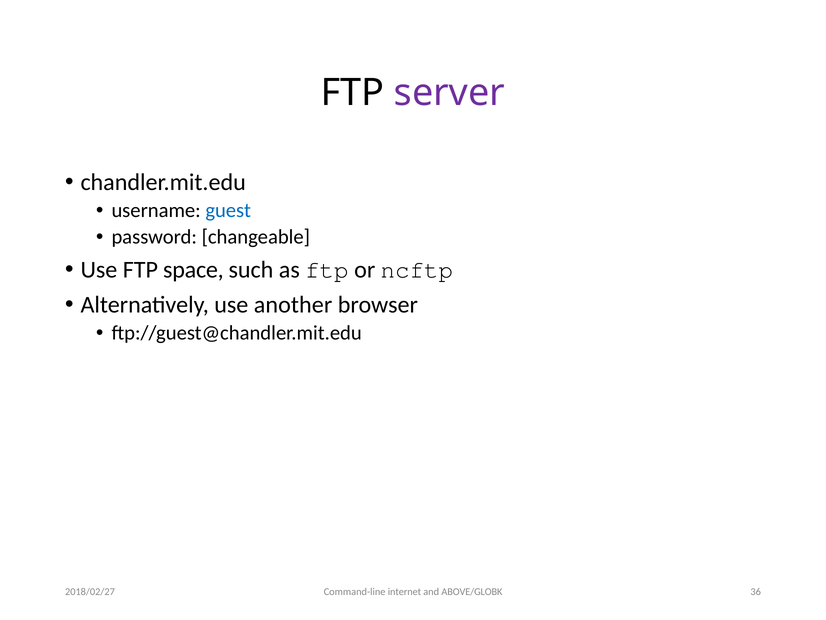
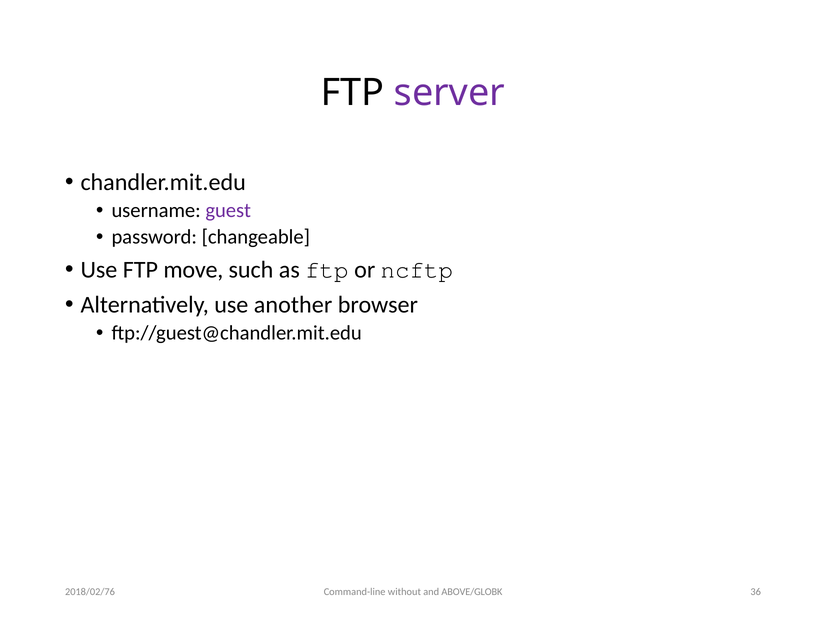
guest colour: blue -> purple
space: space -> move
internet: internet -> without
2018/02/27: 2018/02/27 -> 2018/02/76
